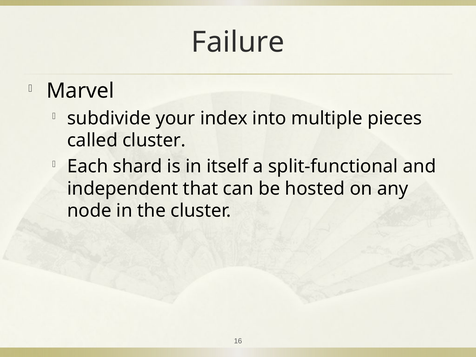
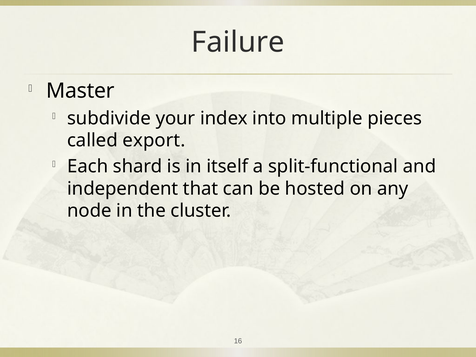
Marvel: Marvel -> Master
called cluster: cluster -> export
